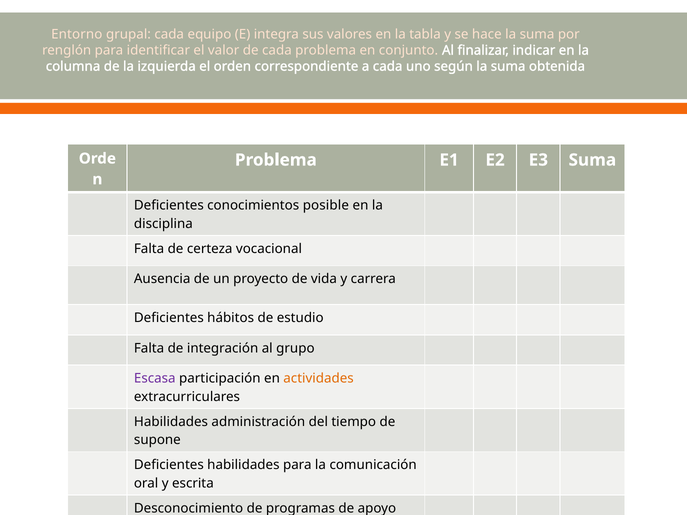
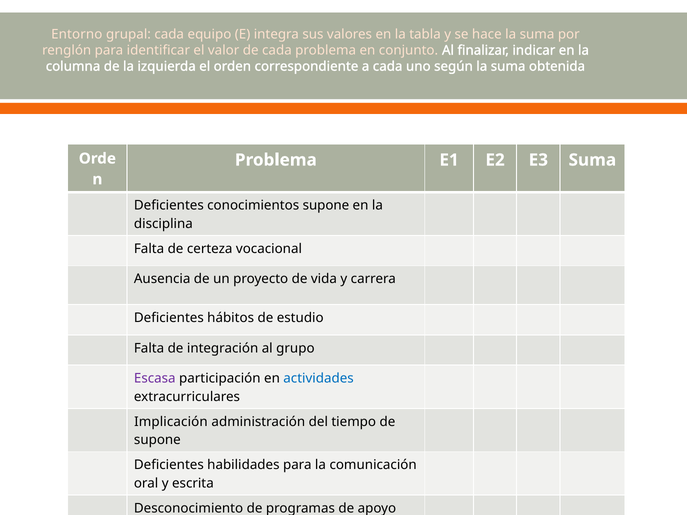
conocimientos posible: posible -> supone
actividades colour: orange -> blue
Habilidades at (171, 422): Habilidades -> Implicación
